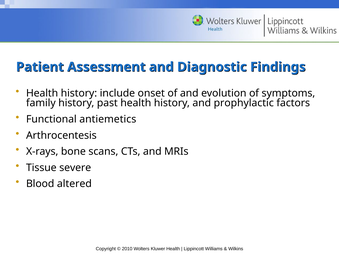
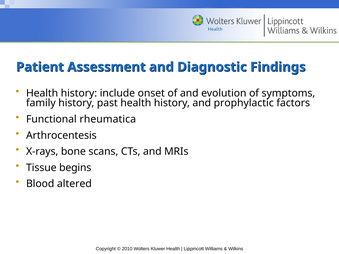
antiemetics: antiemetics -> rheumatica
severe: severe -> begins
